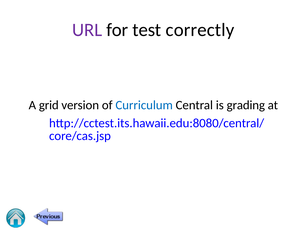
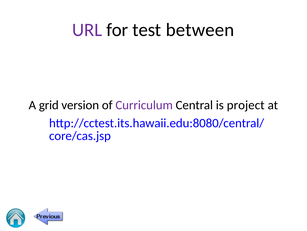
correctly: correctly -> between
Curriculum colour: blue -> purple
grading: grading -> project
